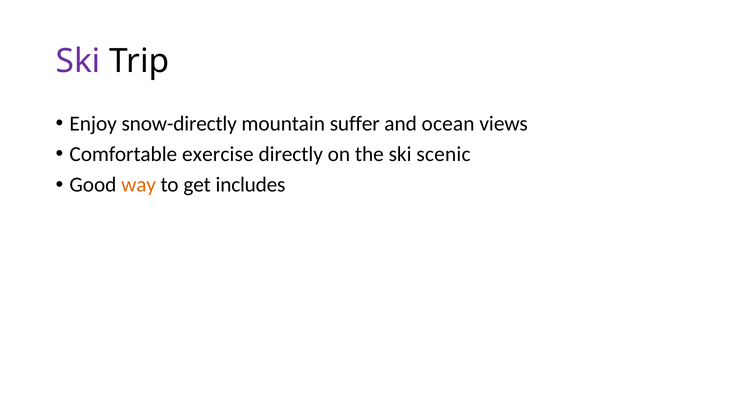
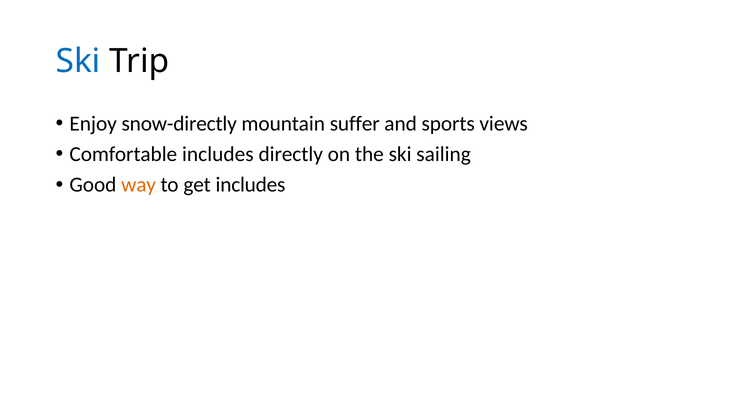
Ski at (78, 61) colour: purple -> blue
ocean: ocean -> sports
Comfortable exercise: exercise -> includes
scenic: scenic -> sailing
